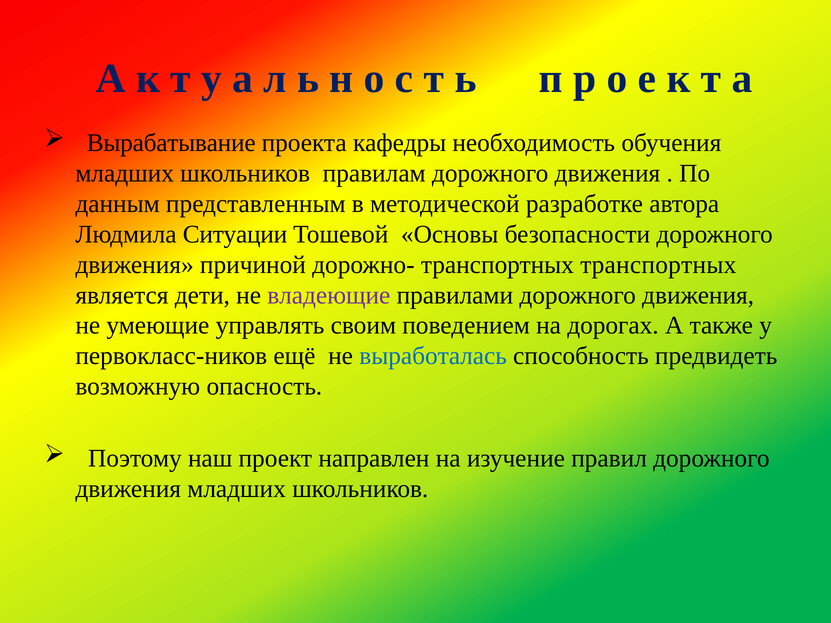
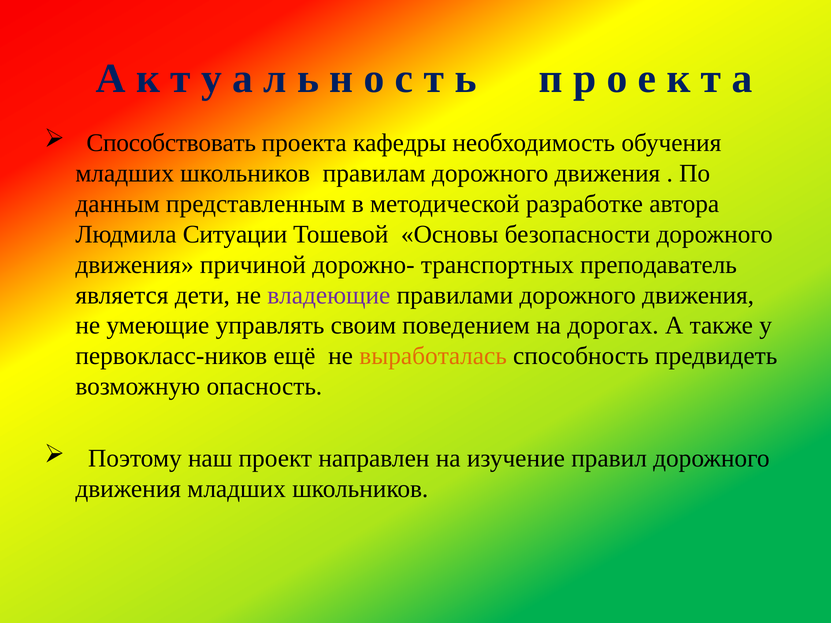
Вырабатывание: Вырабатывание -> Способствовать
транспортных транспортных: транспортных -> преподаватель
выработалась colour: blue -> orange
